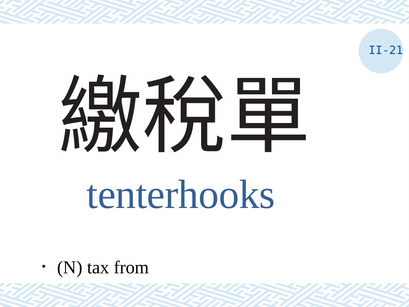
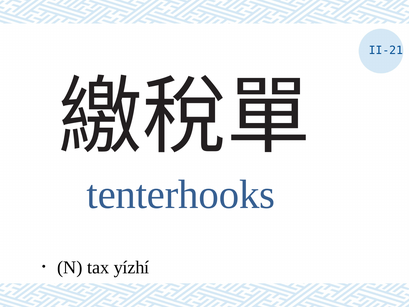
from: from -> yízhí
